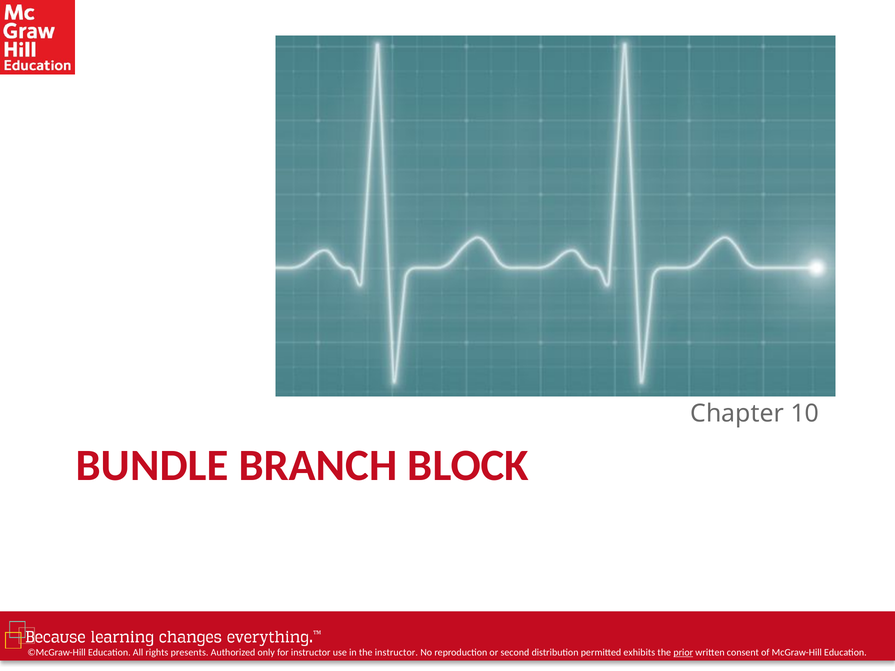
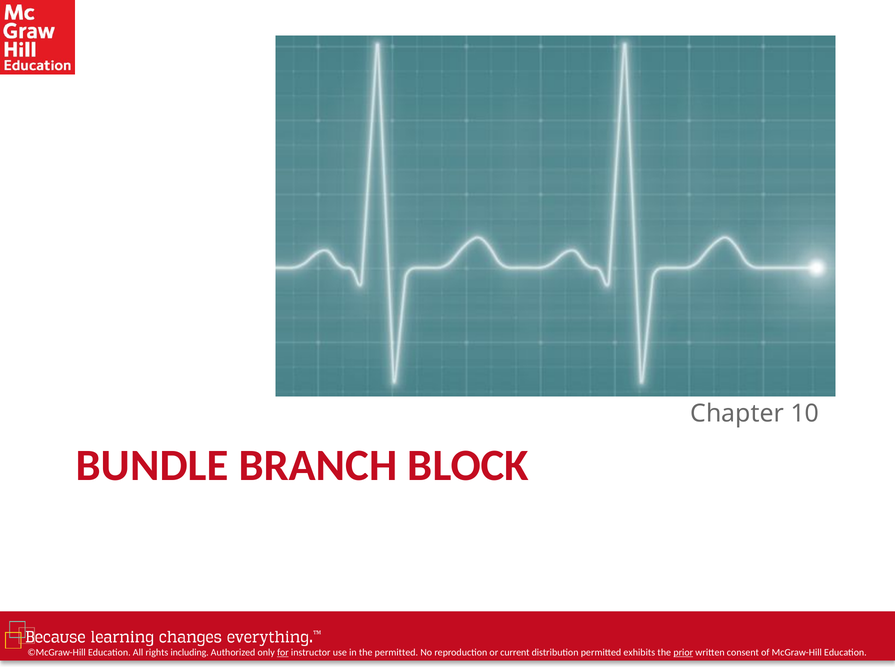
presents: presents -> including
for underline: none -> present
the instructor: instructor -> permitted
second: second -> current
